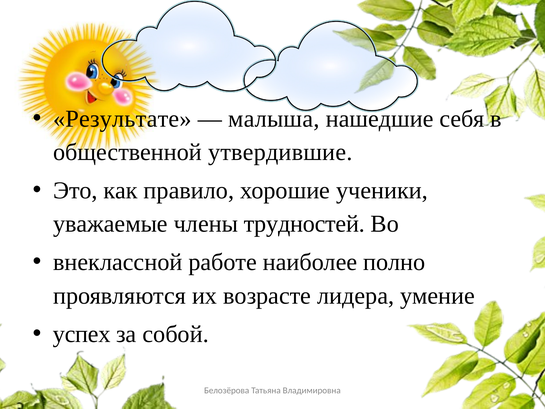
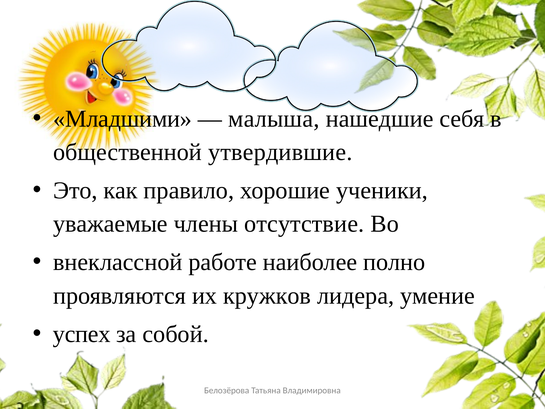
Результате: Результате -> Младшими
трудностей: трудностей -> отсутствие
возрасте: возрасте -> кружков
